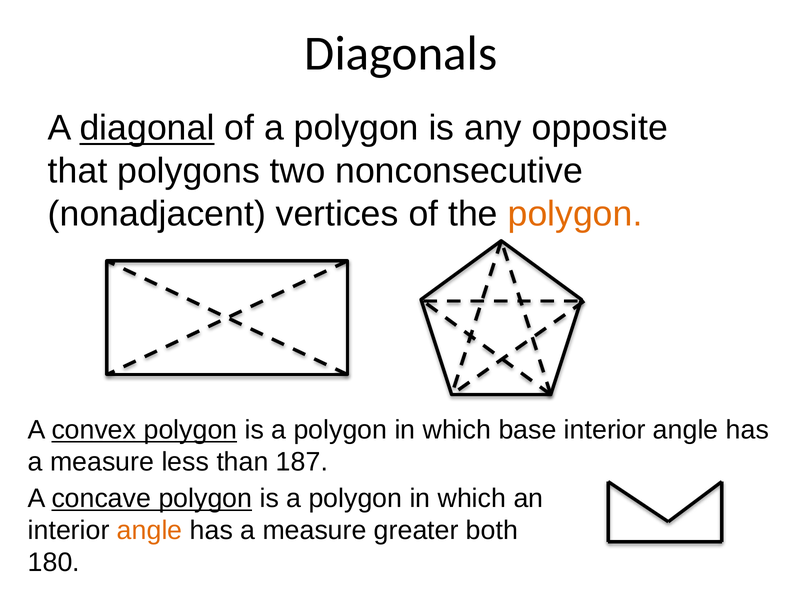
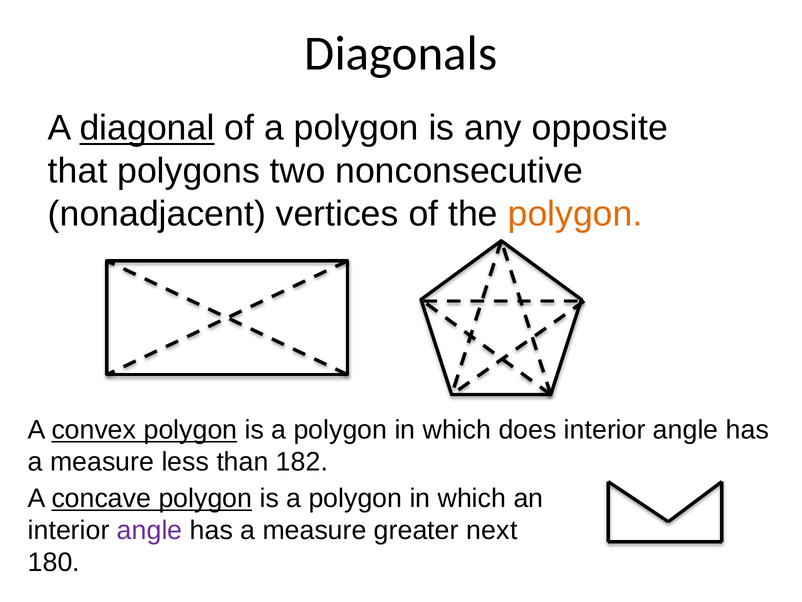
base: base -> does
187: 187 -> 182
angle at (150, 530) colour: orange -> purple
both: both -> next
